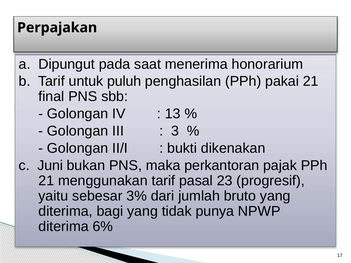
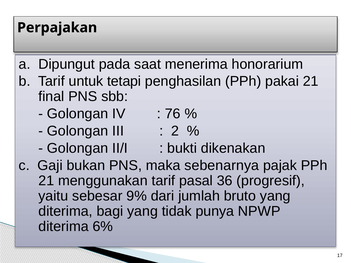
puluh: puluh -> tetapi
13: 13 -> 76
3: 3 -> 2
Juni: Juni -> Gaji
perkantoran: perkantoran -> sebenarnya
23: 23 -> 36
3%: 3% -> 9%
